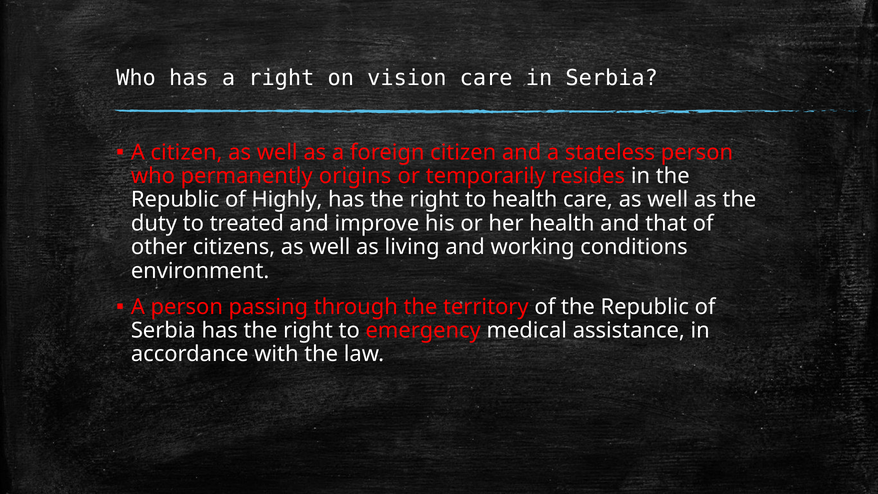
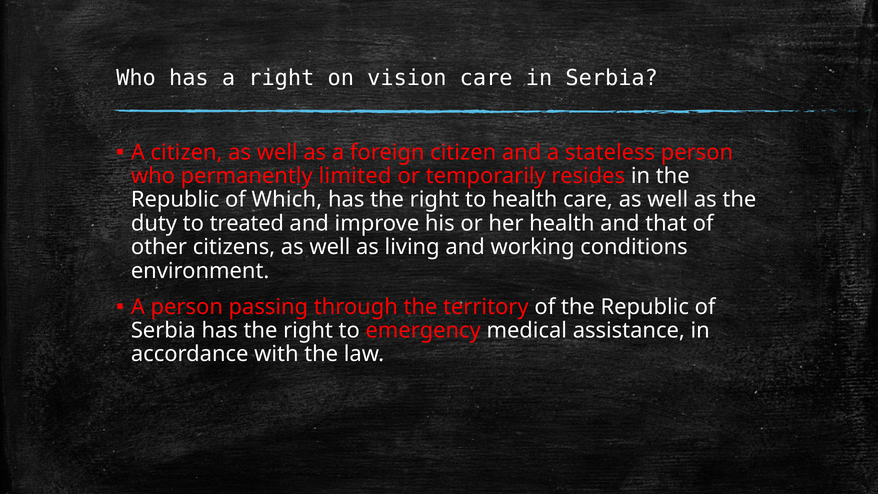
origins: origins -> limited
Highly: Highly -> Which
